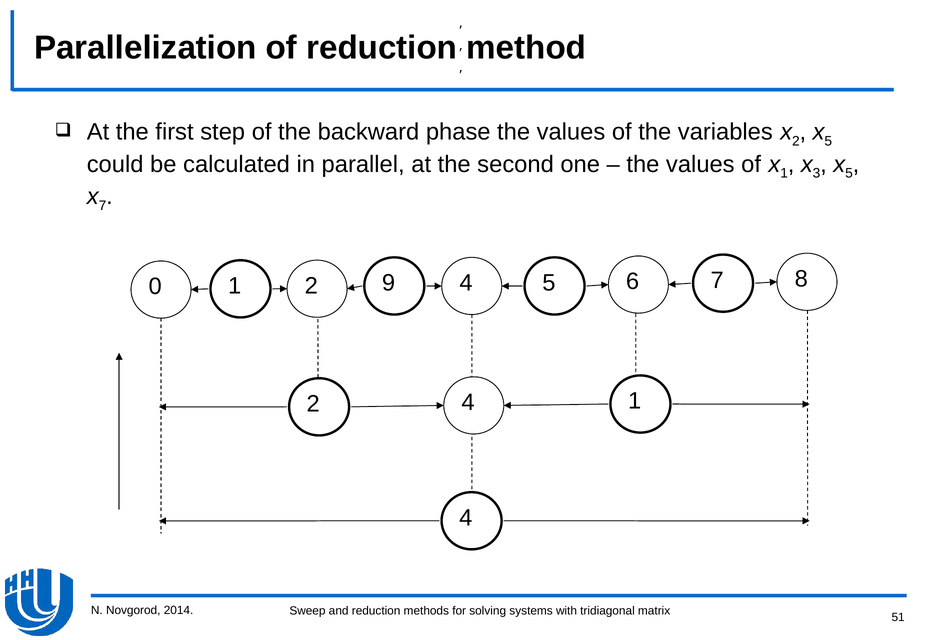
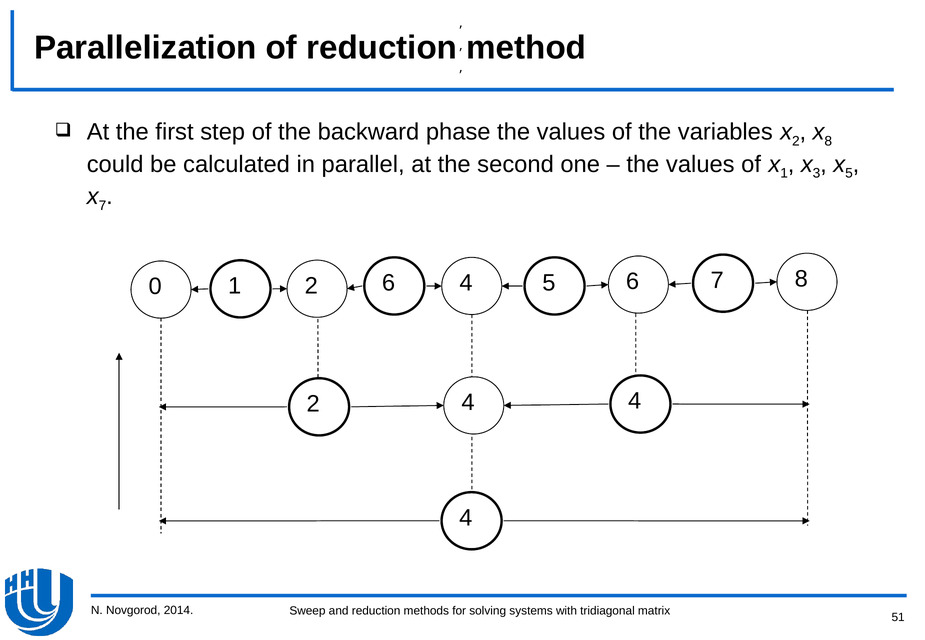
5 at (828, 141): 5 -> 8
2 9: 9 -> 6
2 4 1: 1 -> 4
